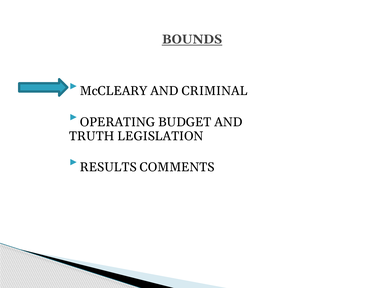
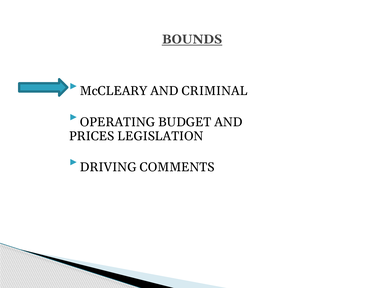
TRUTH: TRUTH -> PRICES
RESULTS: RESULTS -> DRIVING
